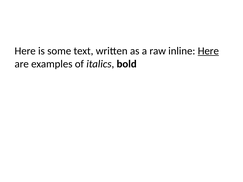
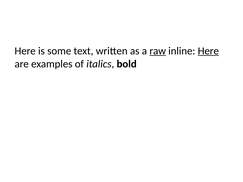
raw underline: none -> present
